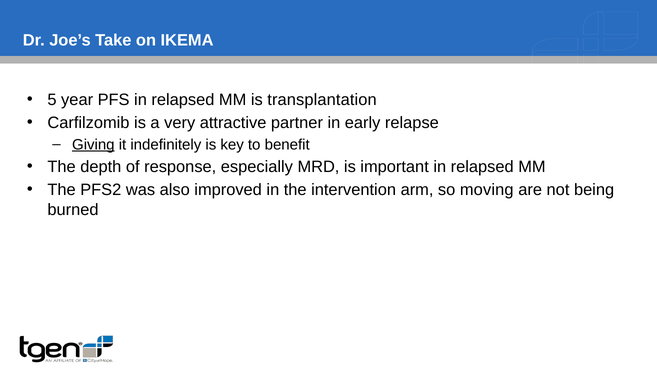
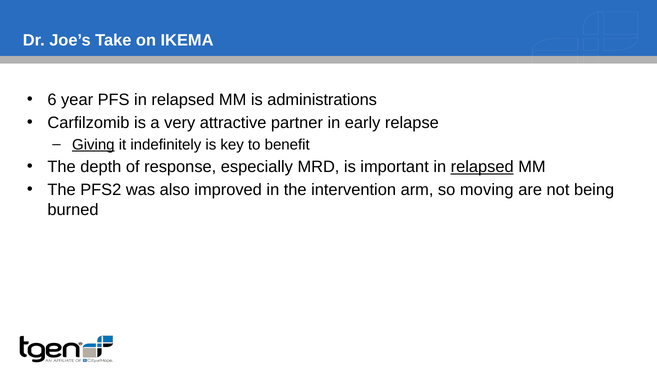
5: 5 -> 6
transplantation: transplantation -> administrations
relapsed at (482, 167) underline: none -> present
